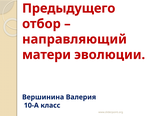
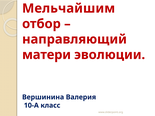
Предыдущего: Предыдущего -> Мельчайшим
